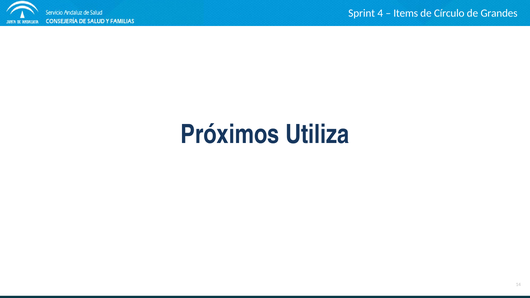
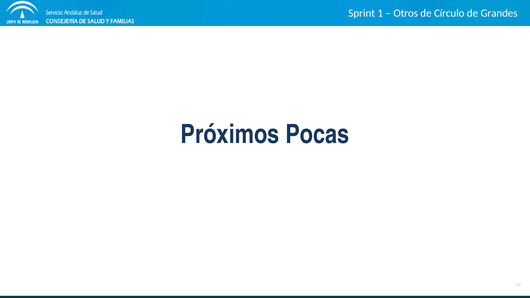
4: 4 -> 1
Items: Items -> Otros
Utiliza: Utiliza -> Pocas
